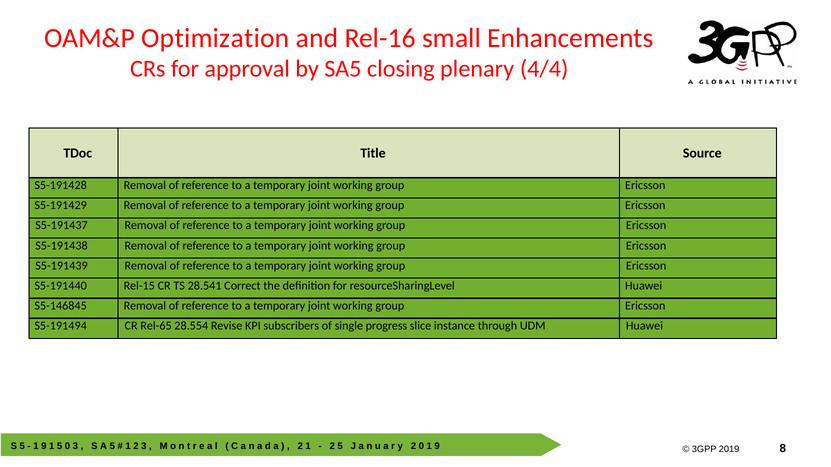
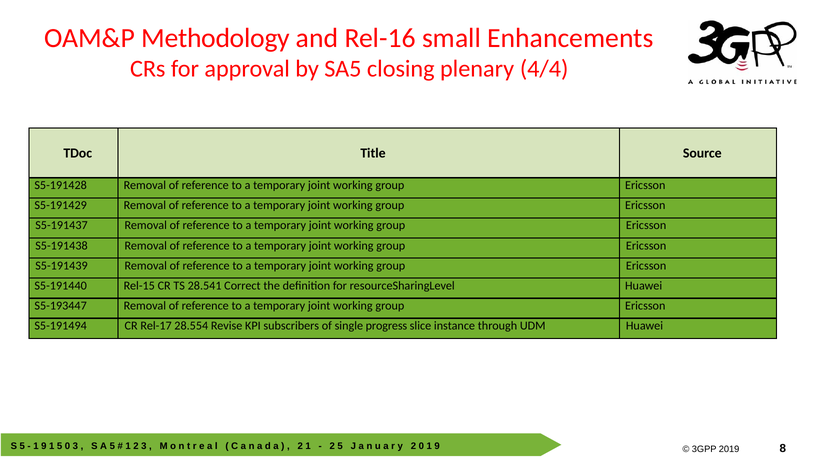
Optimization: Optimization -> Methodology
S5-146845: S5-146845 -> S5-193447
Rel-65: Rel-65 -> Rel-17
